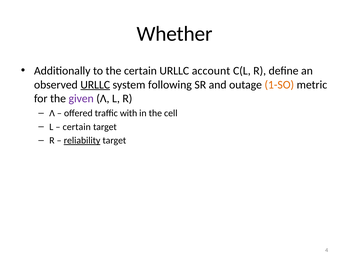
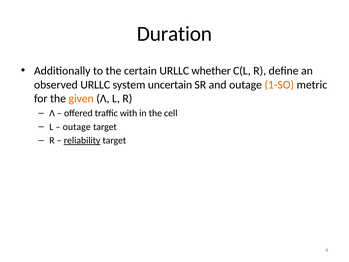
Whether: Whether -> Duration
account: account -> whether
URLLC at (95, 85) underline: present -> none
following: following -> uncertain
given colour: purple -> orange
certain at (77, 127): certain -> outage
